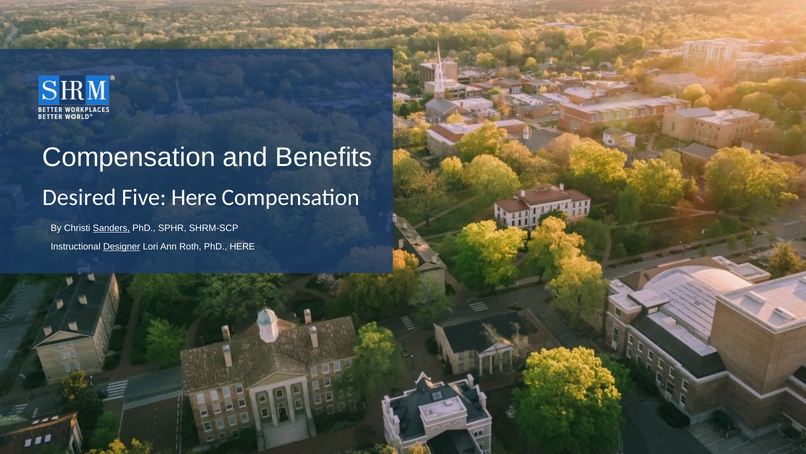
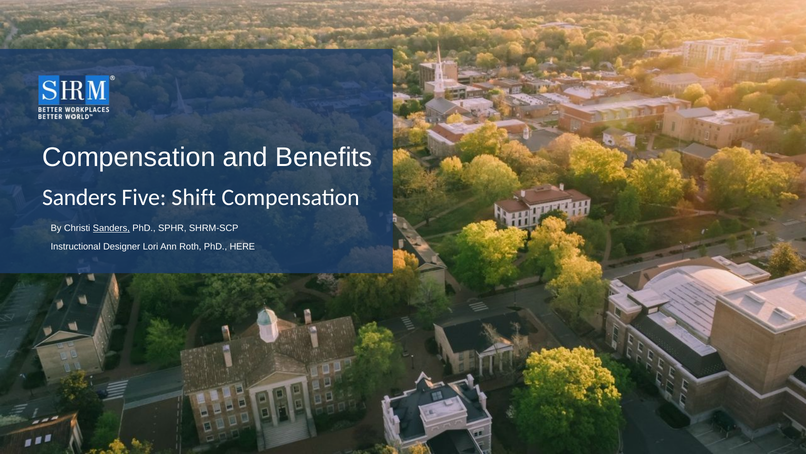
Desired at (79, 197): Desired -> Sanders
Five Here: Here -> Shift
Designer underline: present -> none
